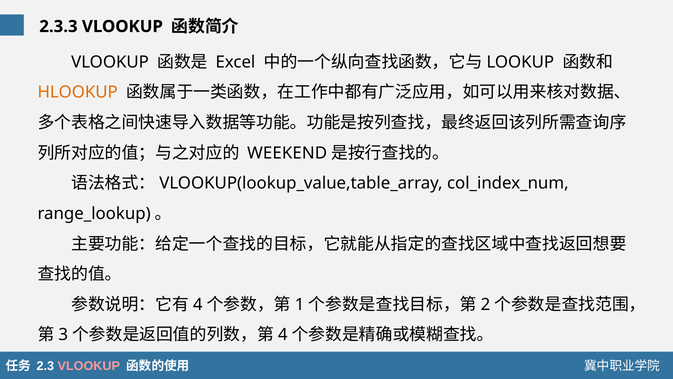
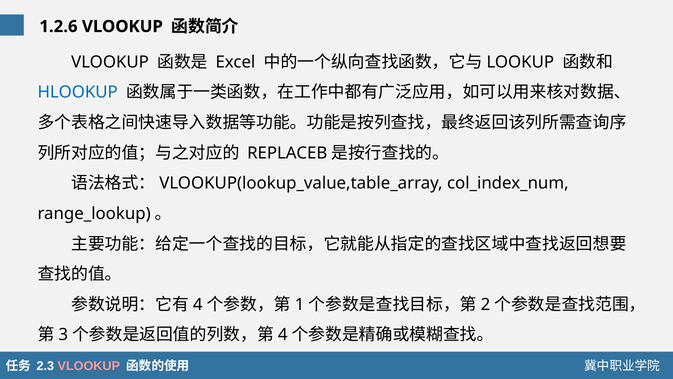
2.3.3: 2.3.3 -> 1.2.6
HLOOKUP colour: orange -> blue
WEEKEND: WEEKEND -> REPLACEB
